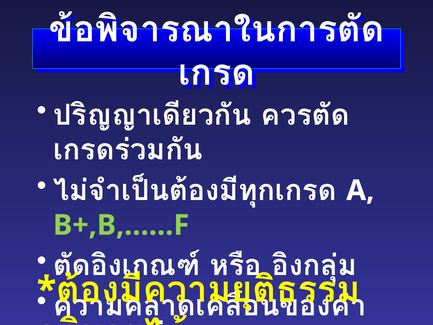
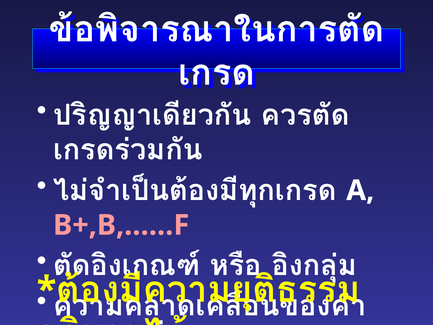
B+,B,……F colour: light green -> pink
